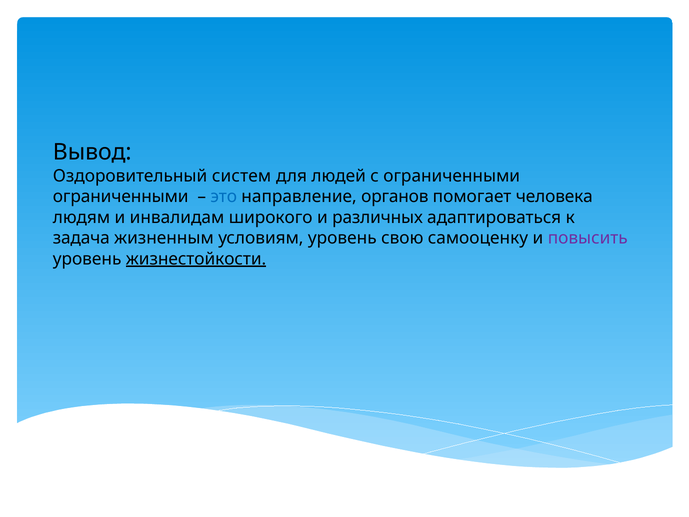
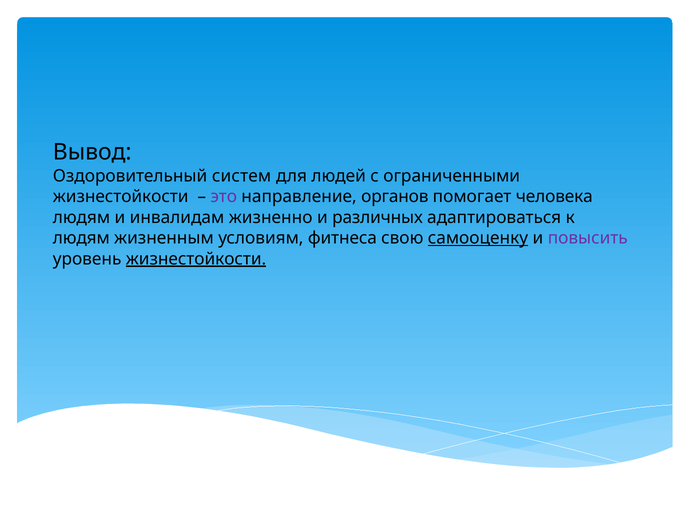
ограниченными at (121, 197): ограниченными -> жизнестойкости
это colour: blue -> purple
широкого: широкого -> жизненно
задача at (81, 238): задача -> людям
условиям уровень: уровень -> фитнеса
самооценку underline: none -> present
